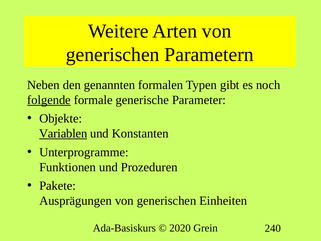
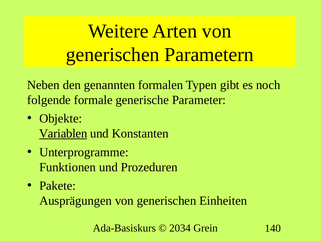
folgende underline: present -> none
2020: 2020 -> 2034
240: 240 -> 140
